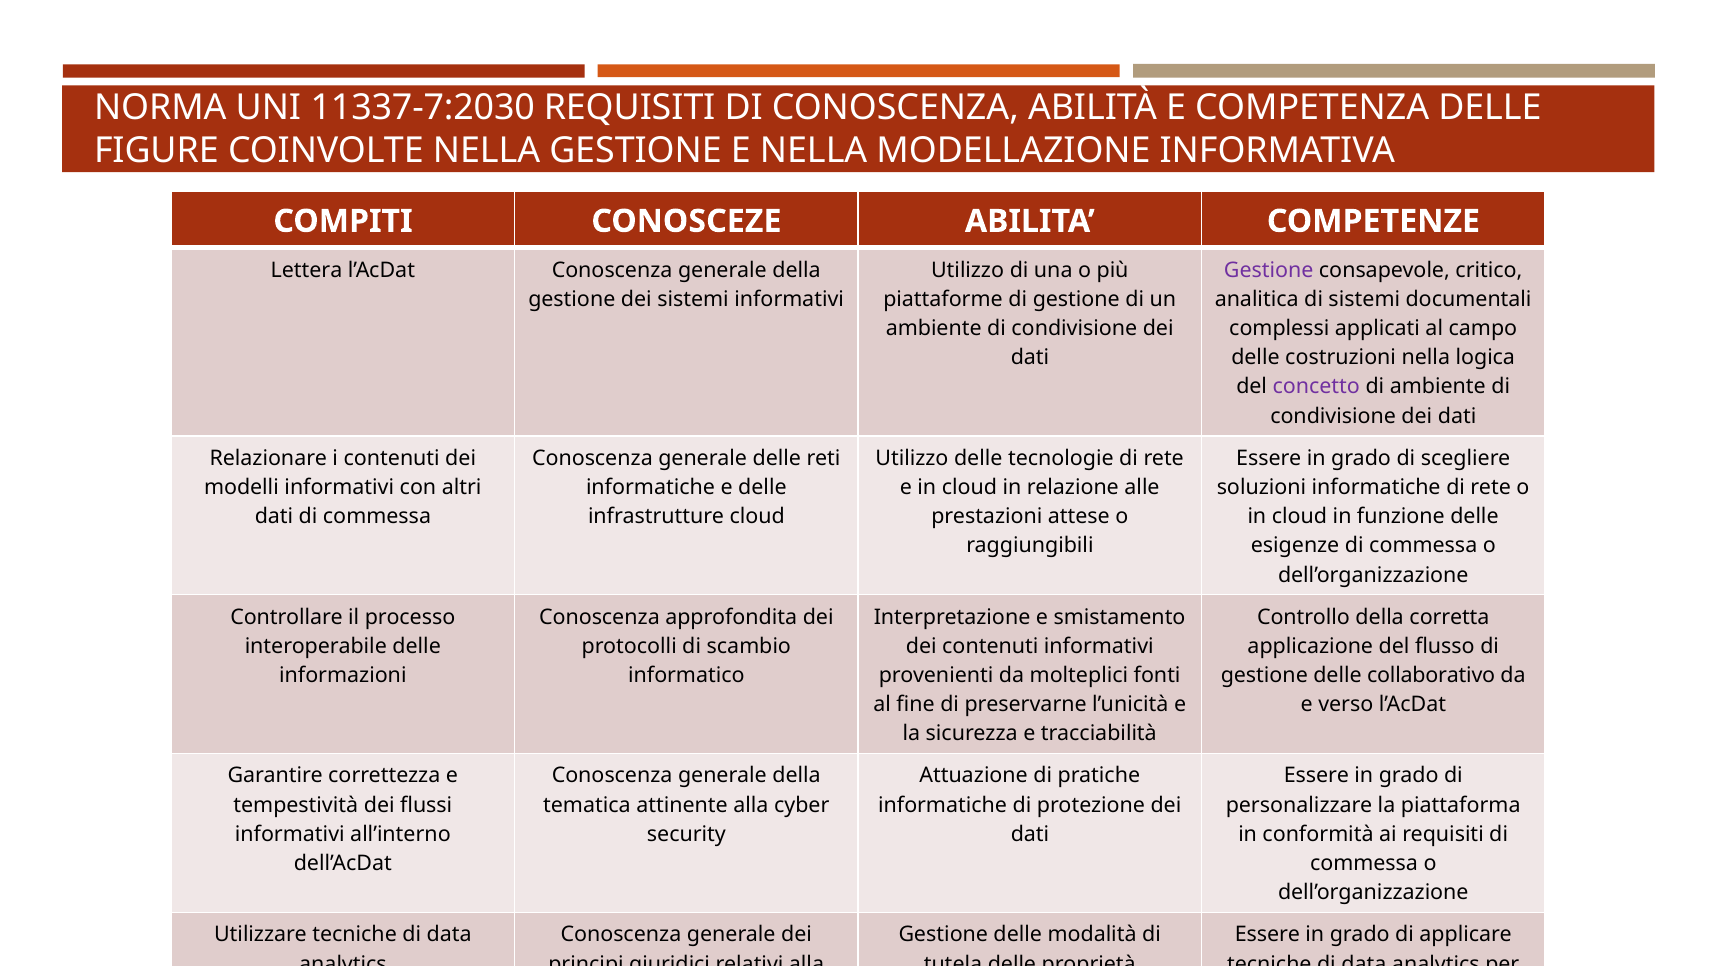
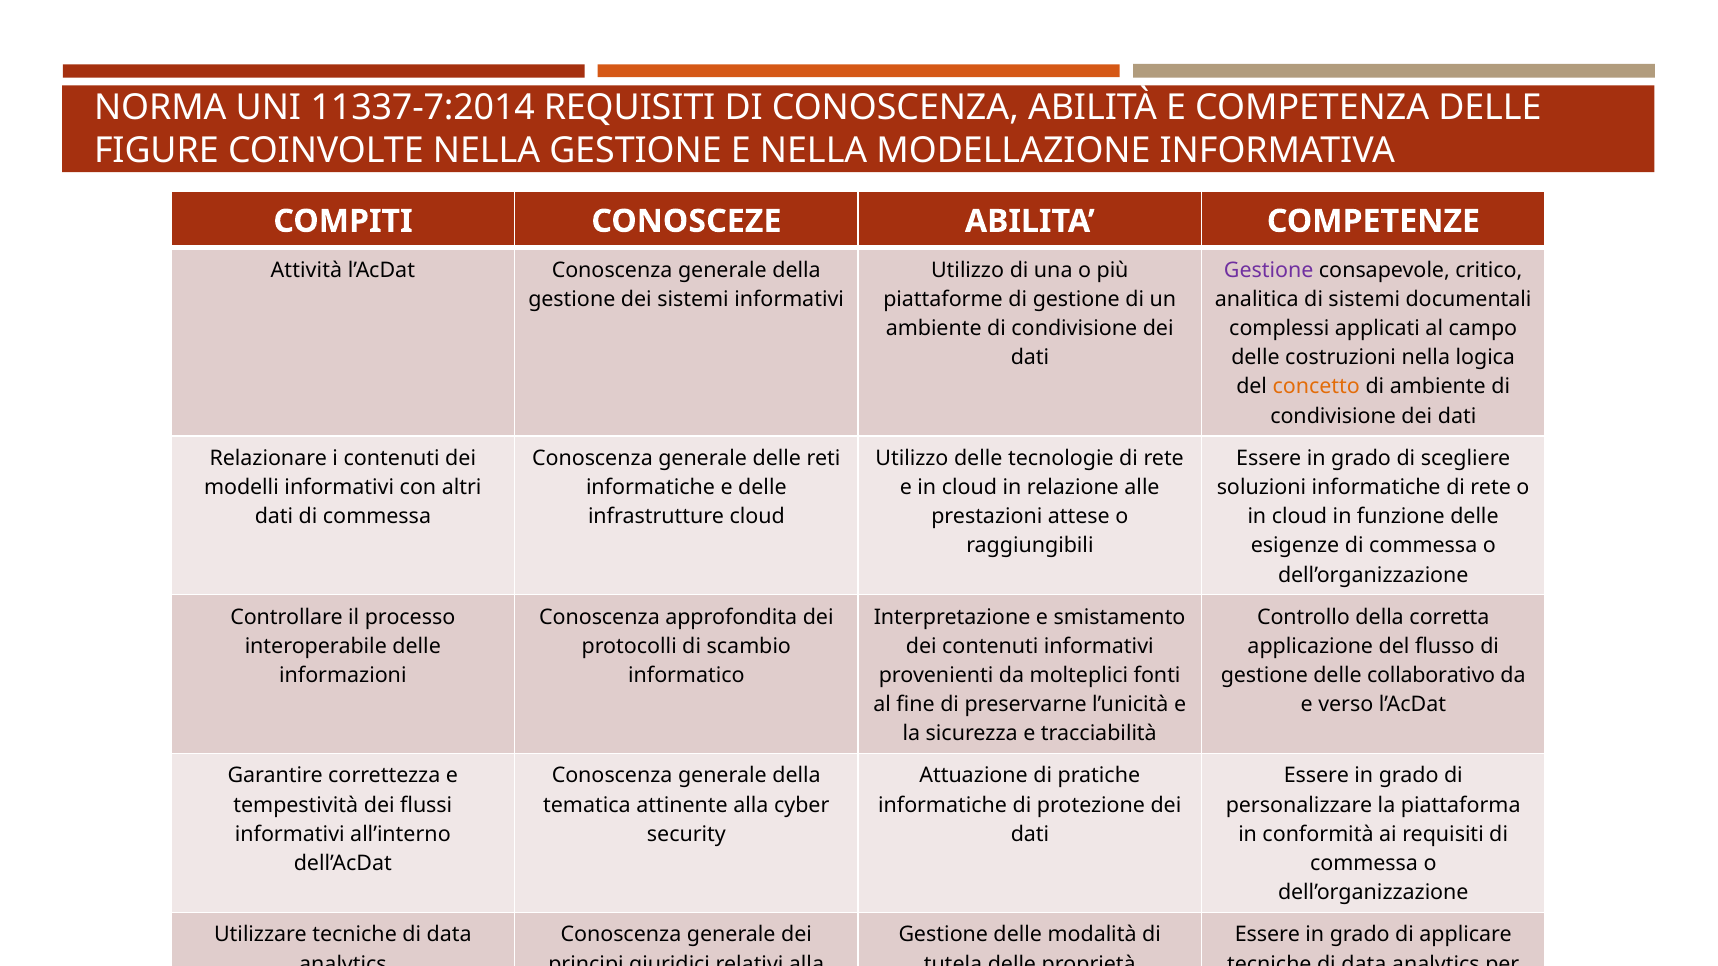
11337-7:2030: 11337-7:2030 -> 11337-7:2014
Lettera: Lettera -> Attività
concetto colour: purple -> orange
